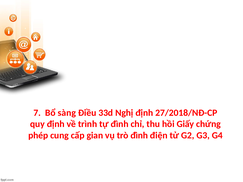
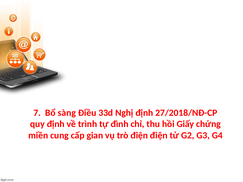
phép: phép -> miền
trò đình: đình -> điện
